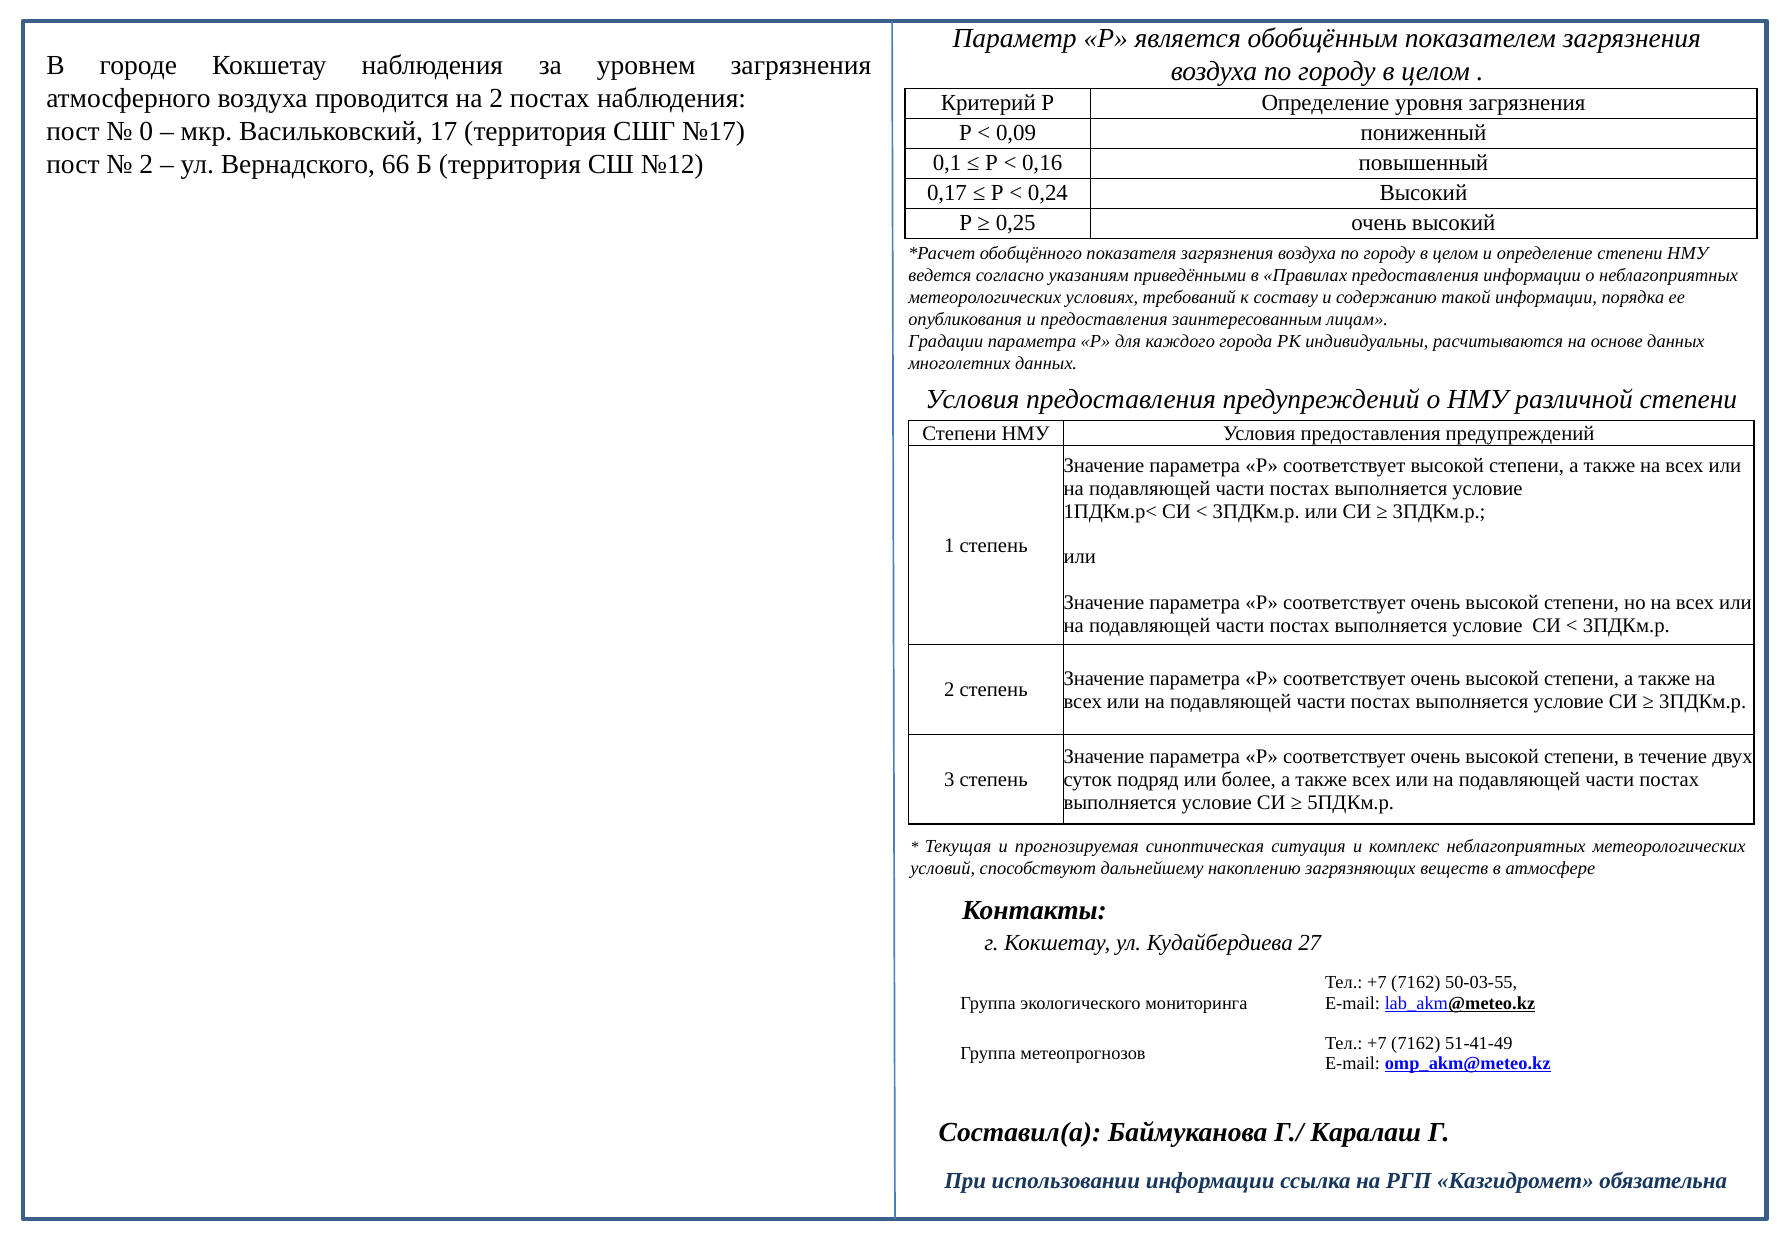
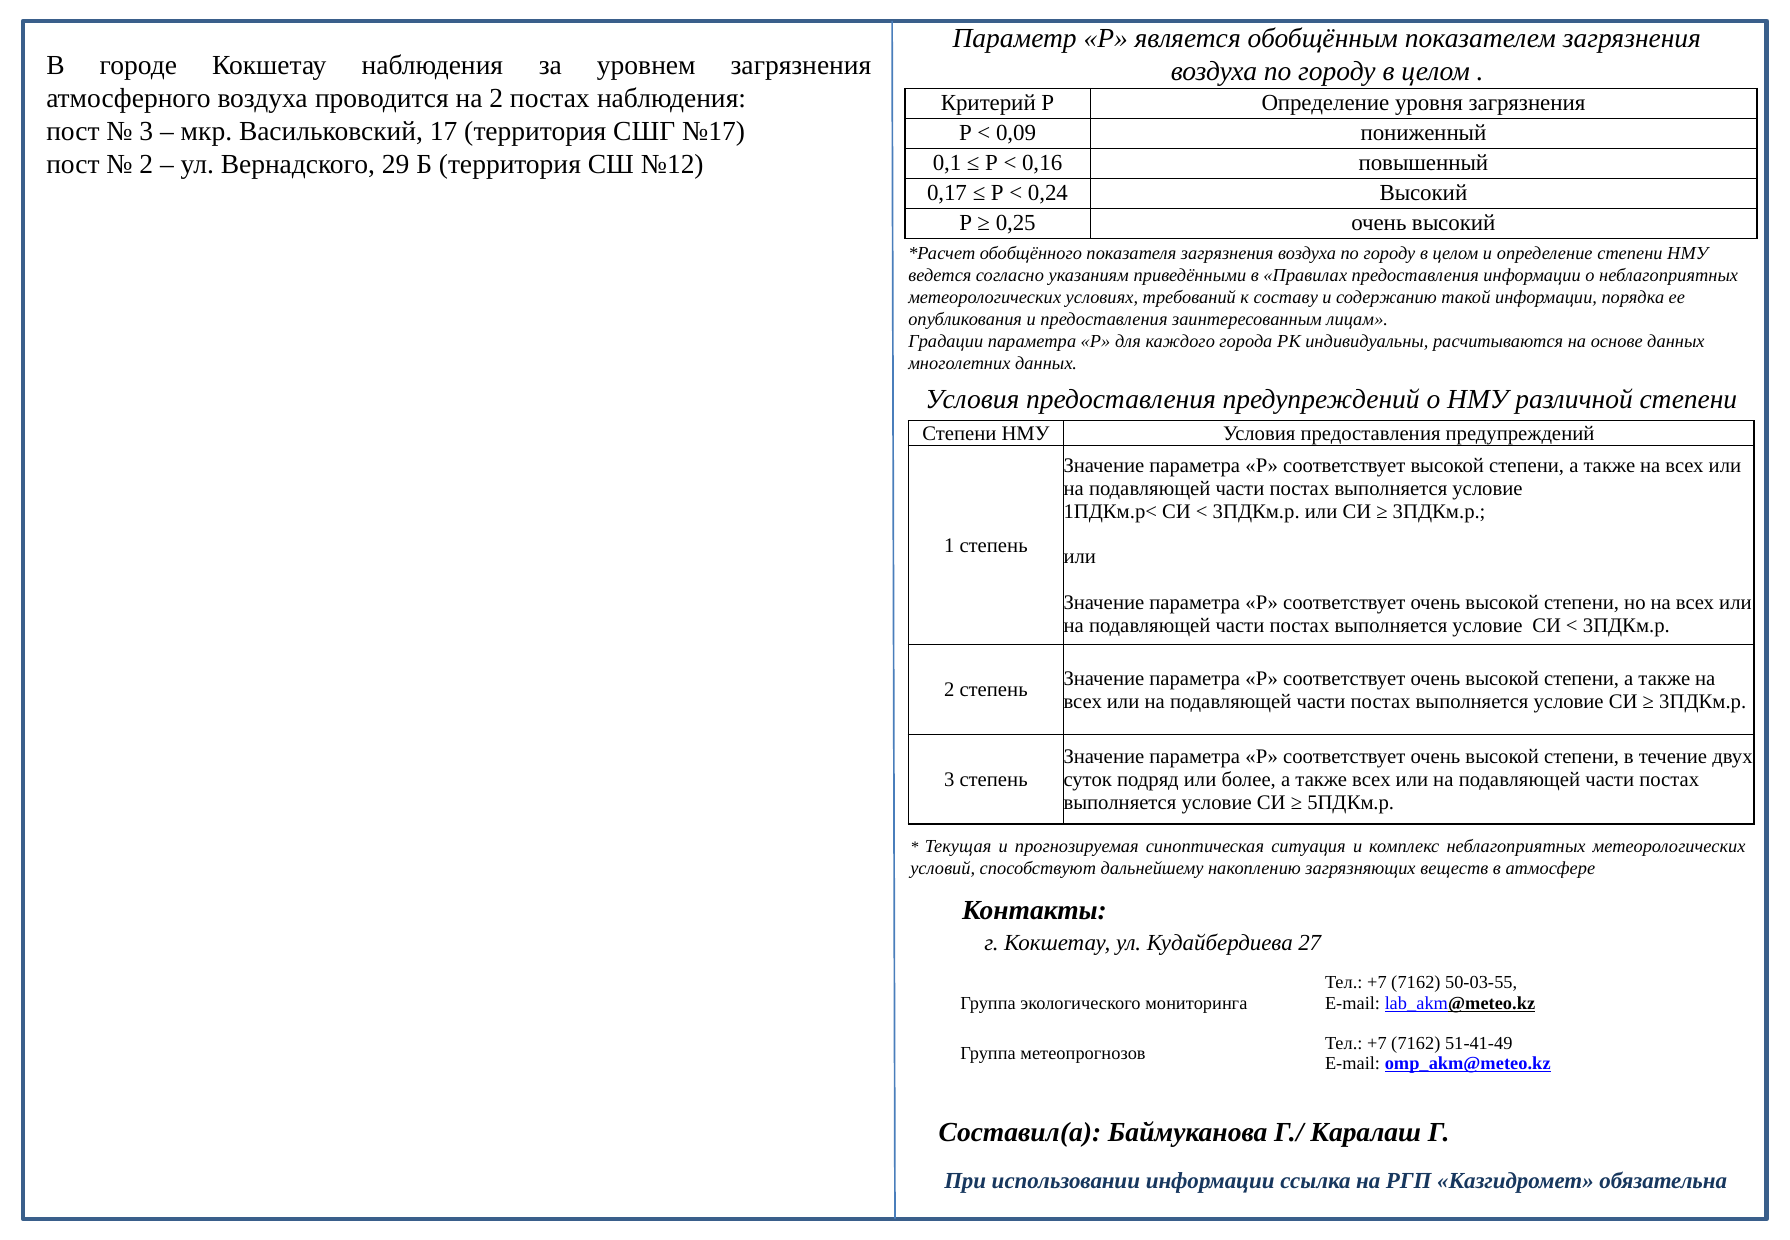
0 at (146, 131): 0 -> 3
66: 66 -> 29
